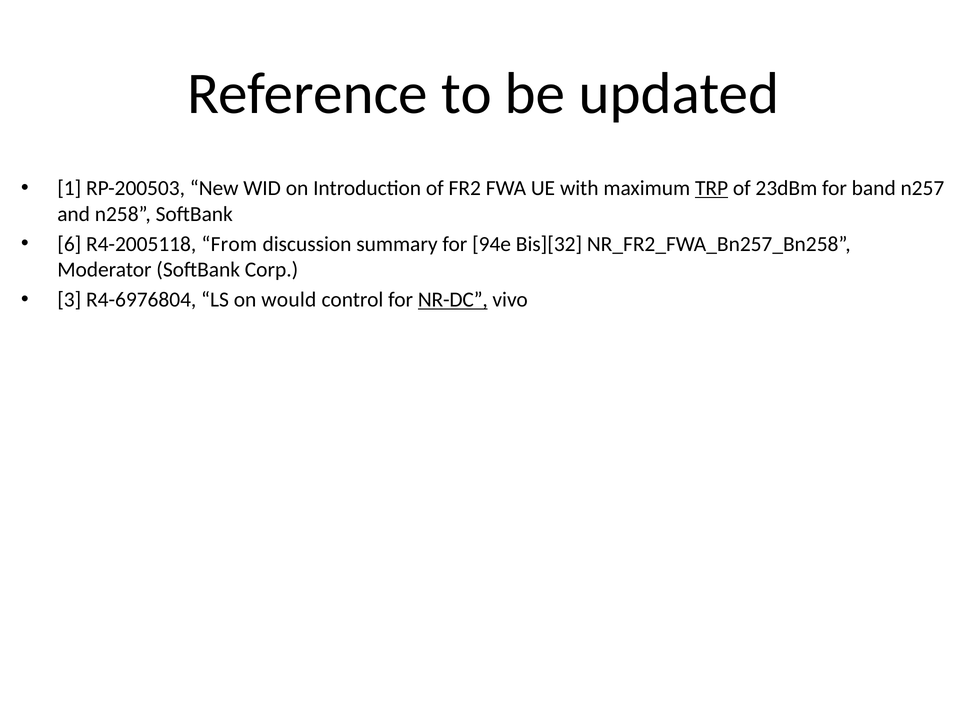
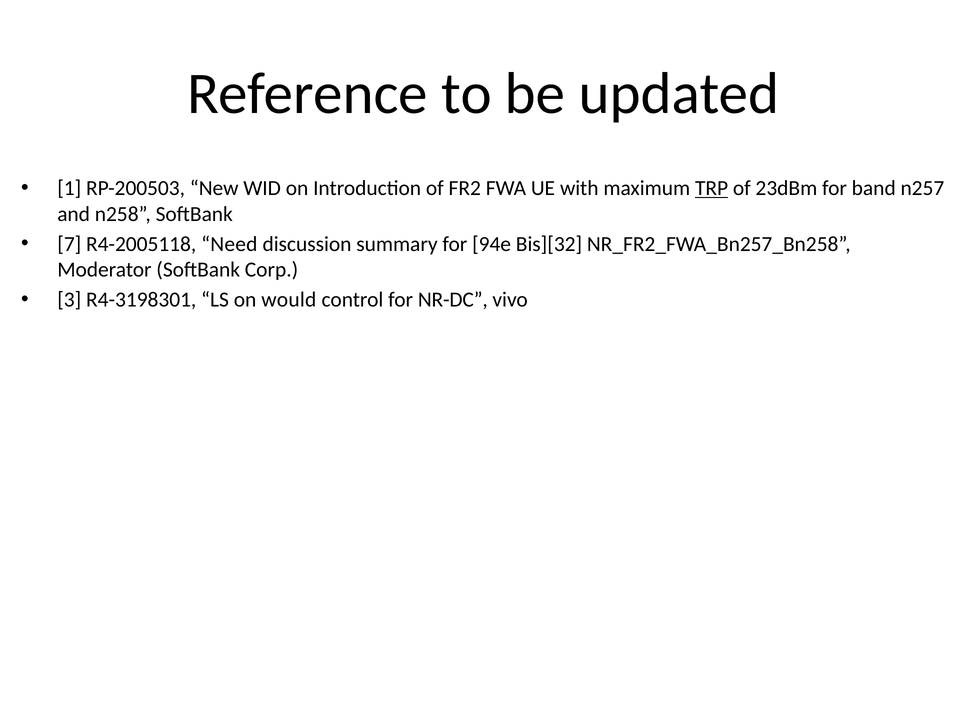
6: 6 -> 7
From: From -> Need
R4-6976804: R4-6976804 -> R4-3198301
NR-DC underline: present -> none
